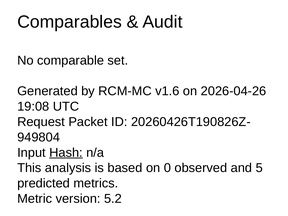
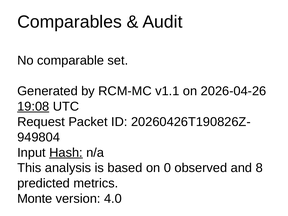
v1.6: v1.6 -> v1.1
19:08 underline: none -> present
5: 5 -> 8
Metric: Metric -> Monte
5.2: 5.2 -> 4.0
